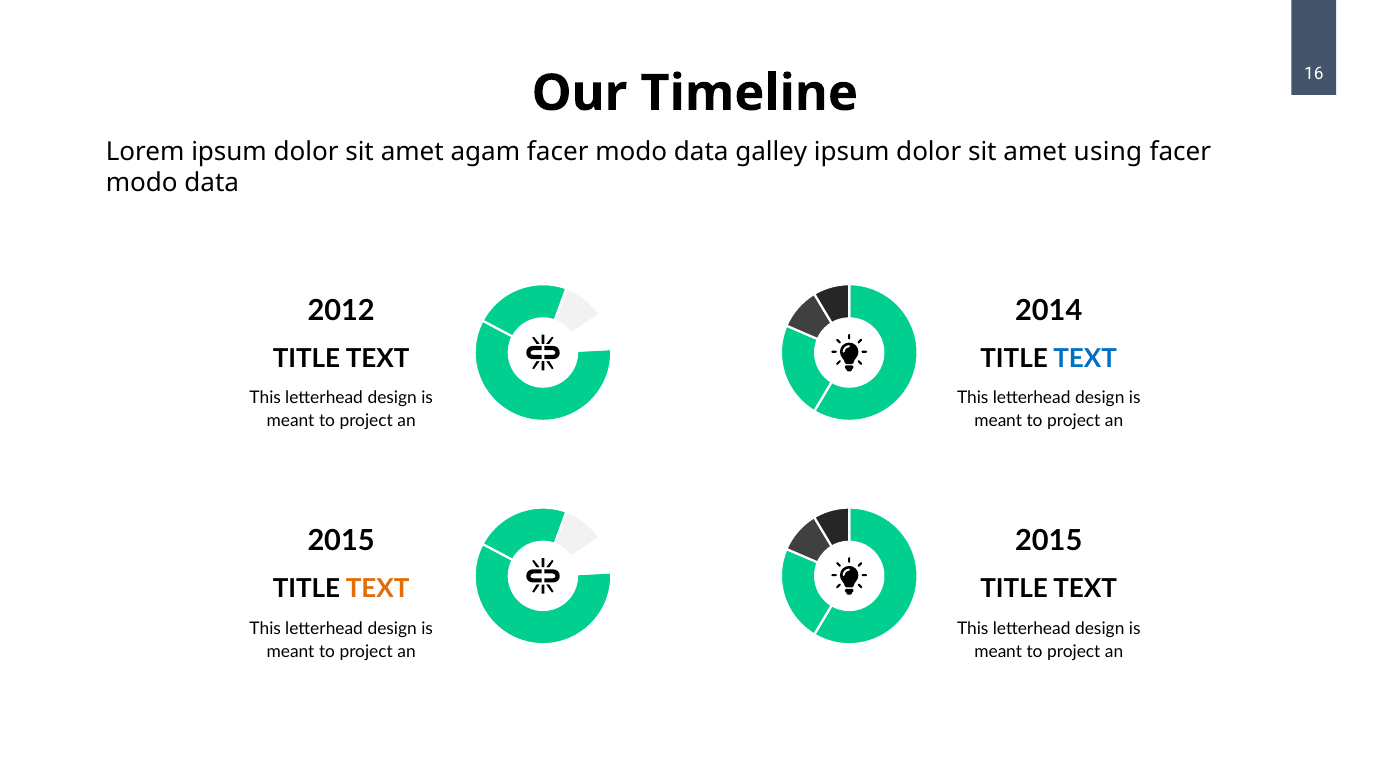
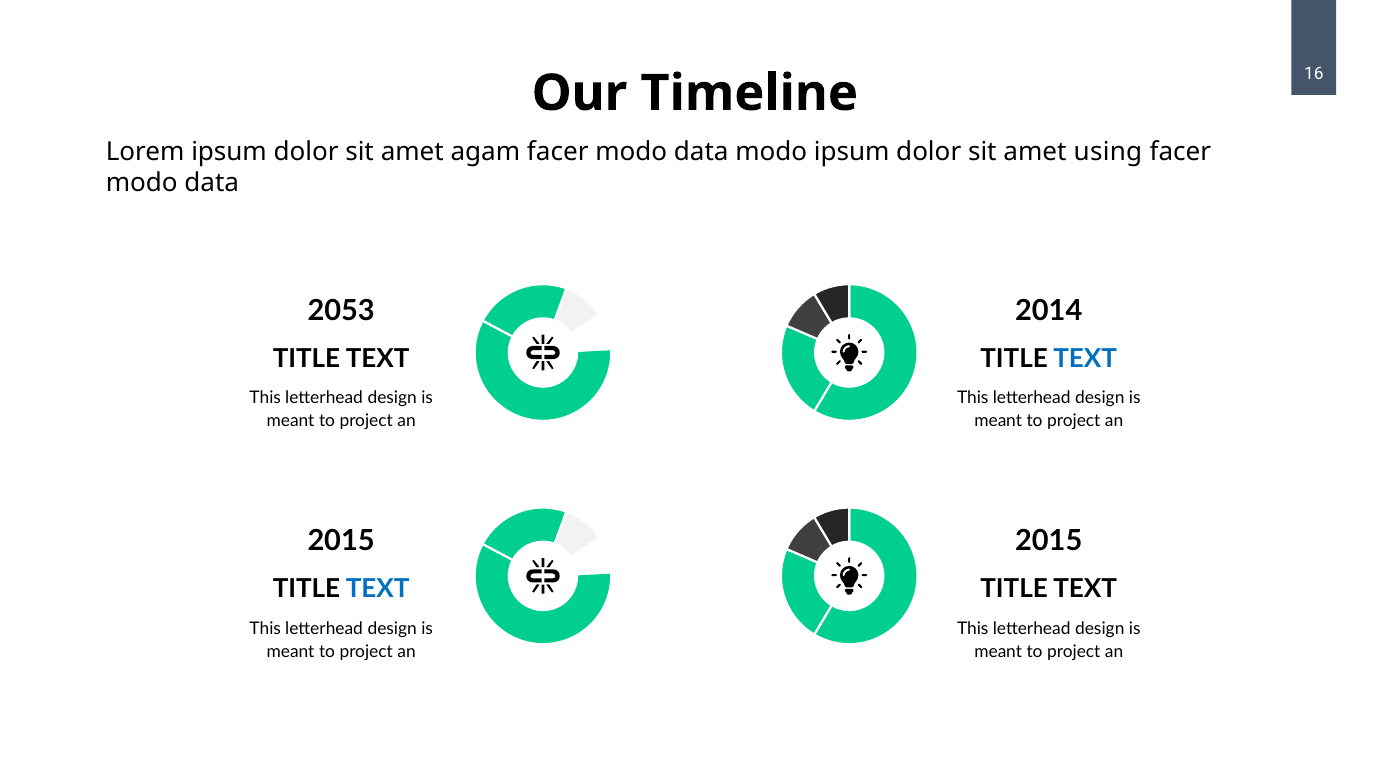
data galley: galley -> modo
2012: 2012 -> 2053
TEXT at (378, 589) colour: orange -> blue
